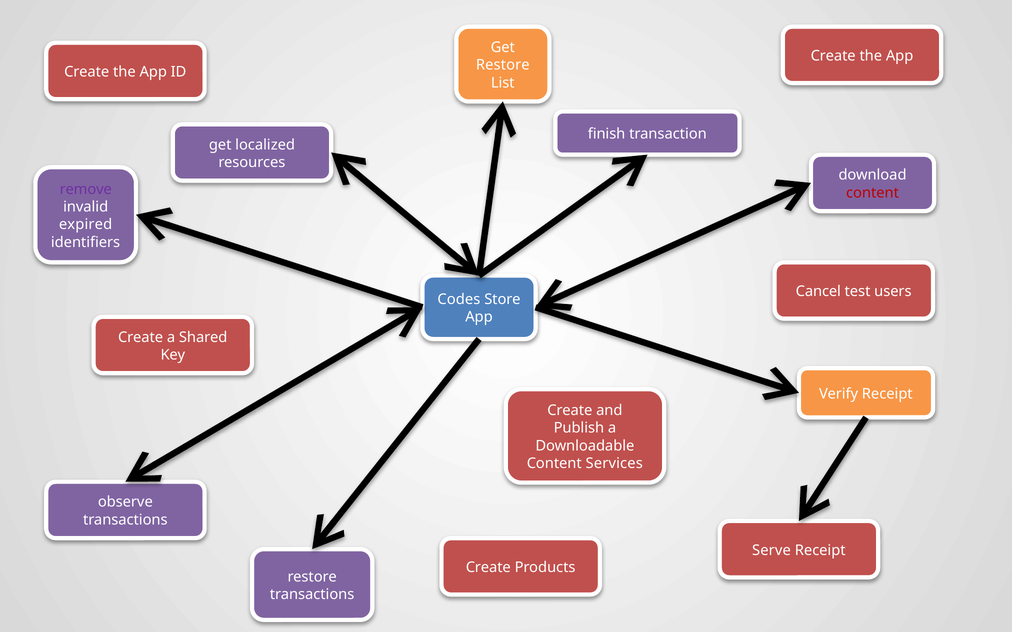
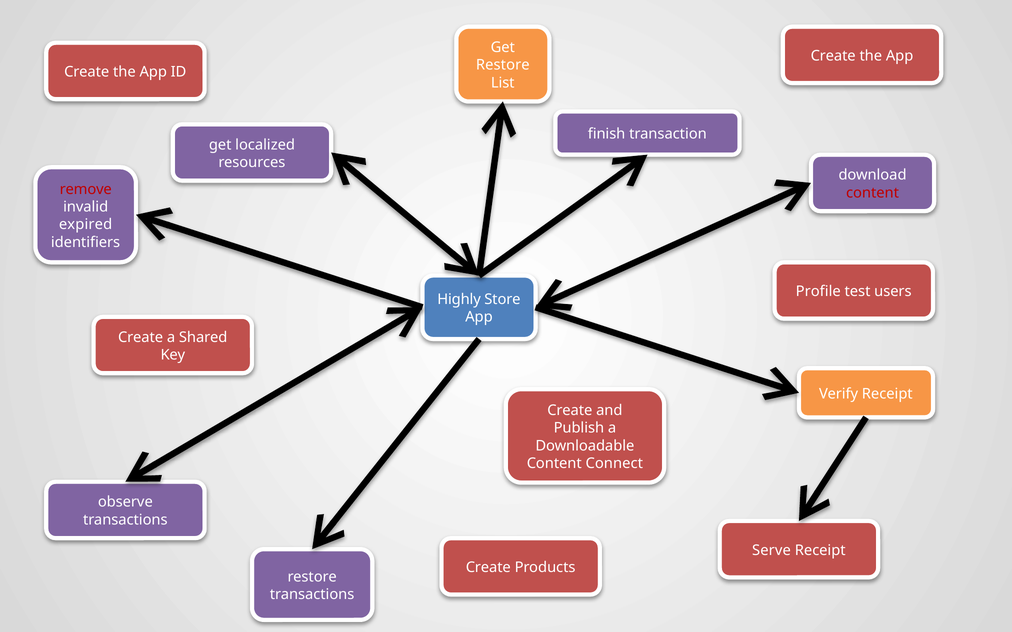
remove colour: purple -> red
Cancel: Cancel -> Profile
Codes: Codes -> Highly
Services: Services -> Connect
